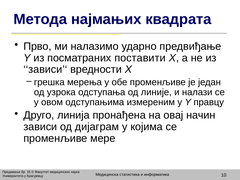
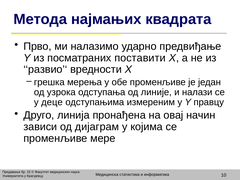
зависи’‘: зависи’‘ -> развио’‘
овом: овом -> деце
